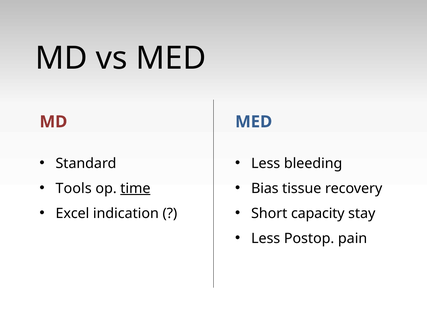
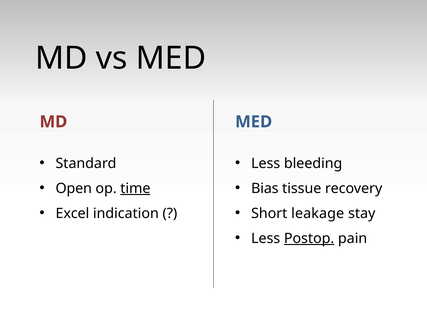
Tools: Tools -> Open
capacity: capacity -> leakage
Postop underline: none -> present
